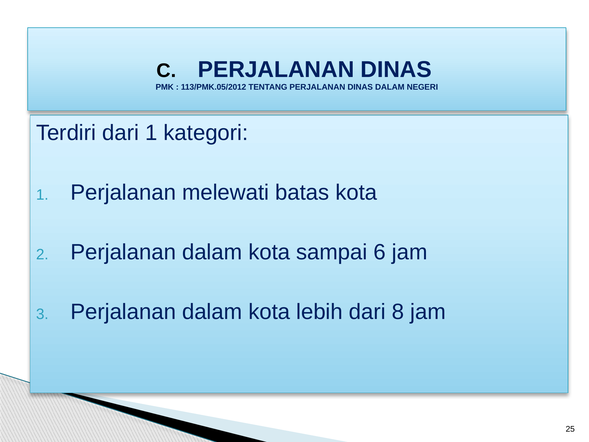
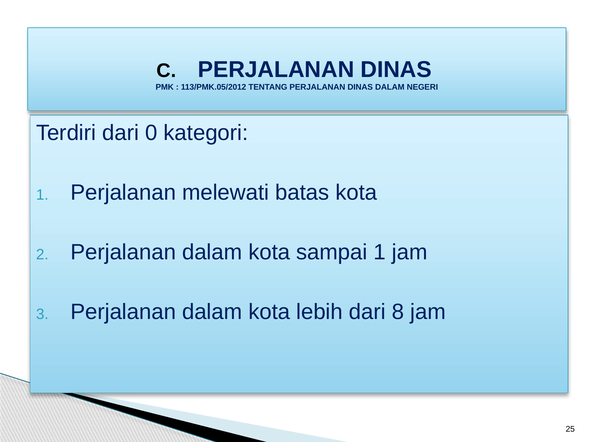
dari 1: 1 -> 0
sampai 6: 6 -> 1
